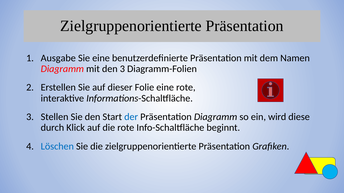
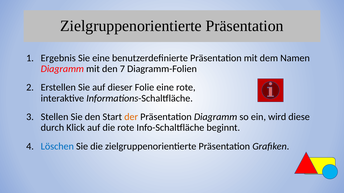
Ausgabe: Ausgabe -> Ergebnis
den 3: 3 -> 7
der colour: blue -> orange
